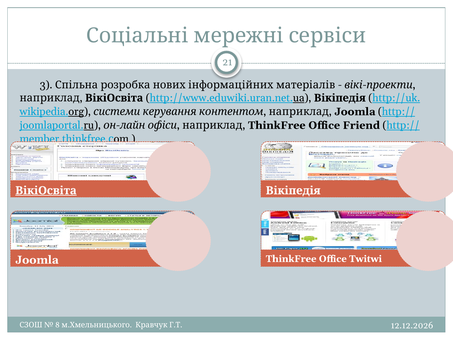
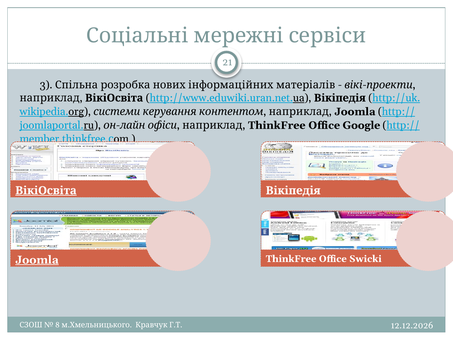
Friend: Friend -> Google
Joomla at (37, 260) underline: none -> present
Twitwi: Twitwi -> Swicki
